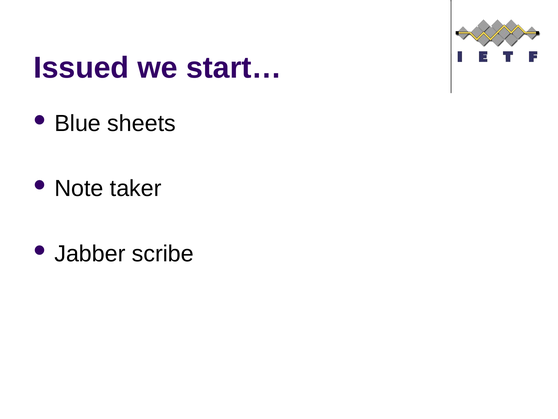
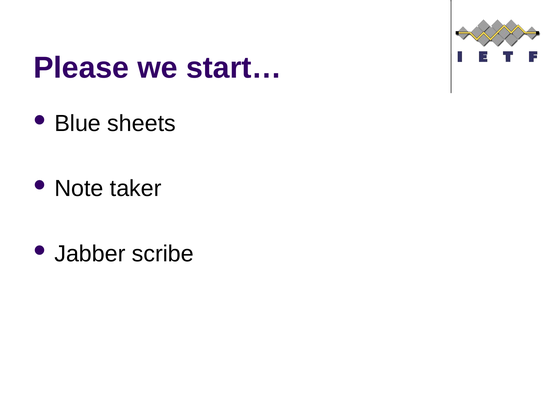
Issued: Issued -> Please
